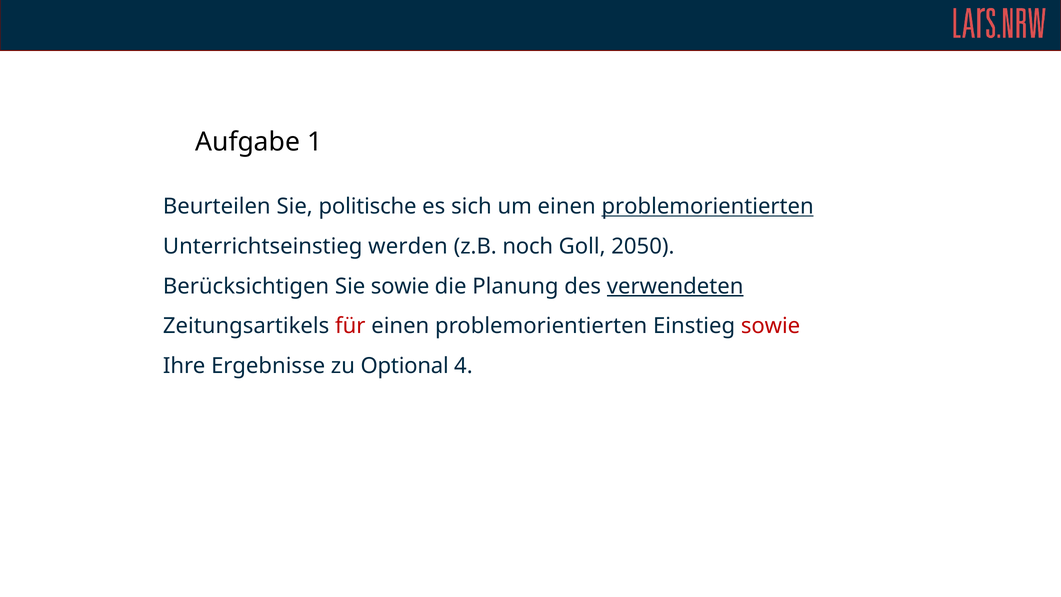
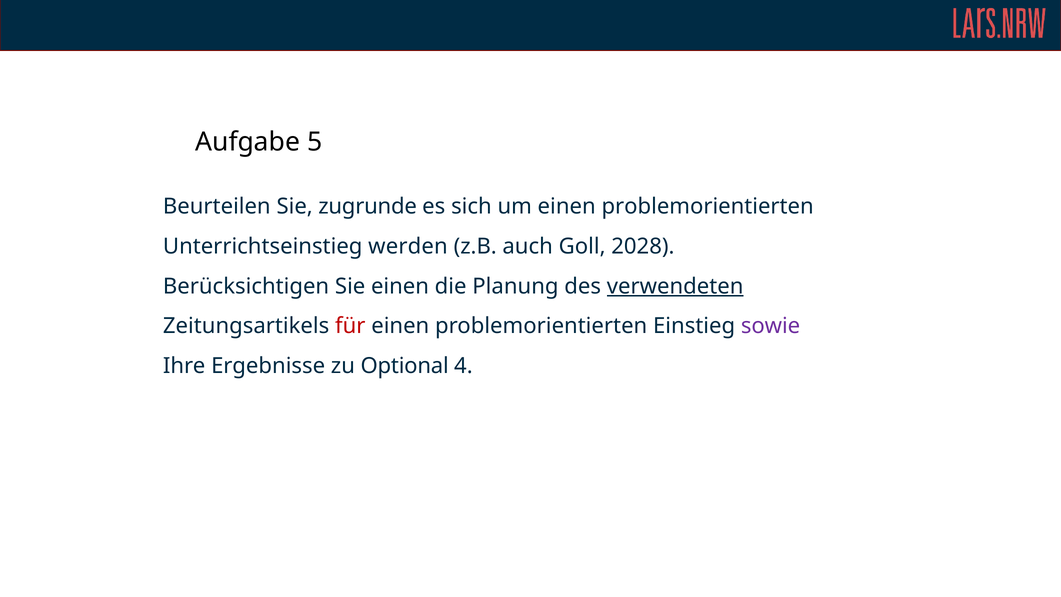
1: 1 -> 5
politische: politische -> zugrunde
problemorientierten at (708, 206) underline: present -> none
noch: noch -> auch
2050: 2050 -> 2028
Sie sowie: sowie -> einen
sowie at (771, 326) colour: red -> purple
